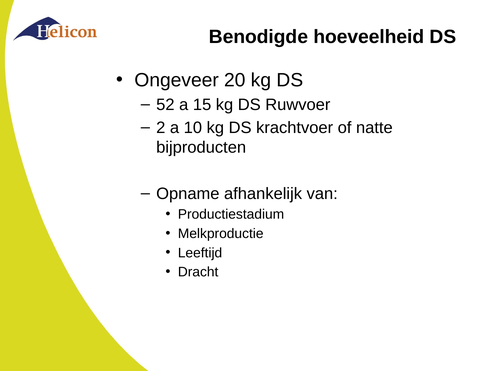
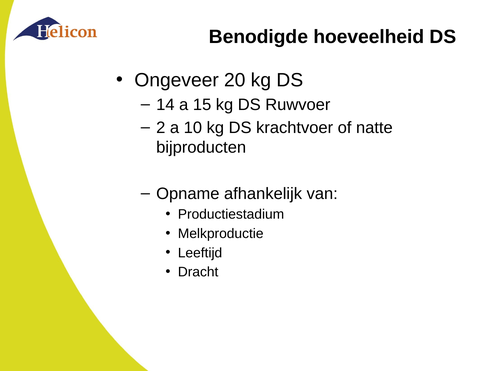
52: 52 -> 14
